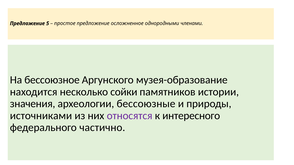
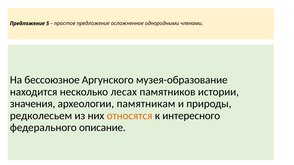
сойки: сойки -> лесах
бессоюзные: бессоюзные -> памятникам
источниками: источниками -> редколесьем
относятся colour: purple -> orange
частично: частично -> описание
